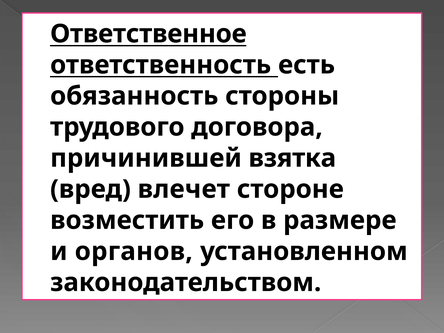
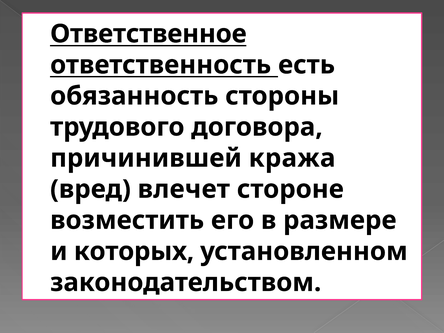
взятка: взятка -> кража
органов: органов -> которых
